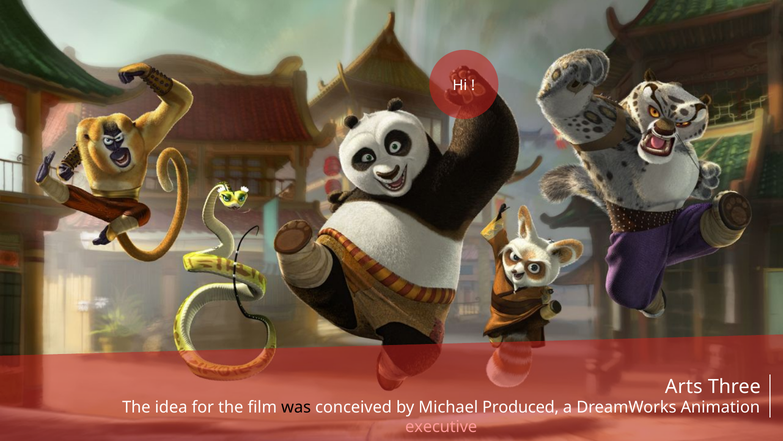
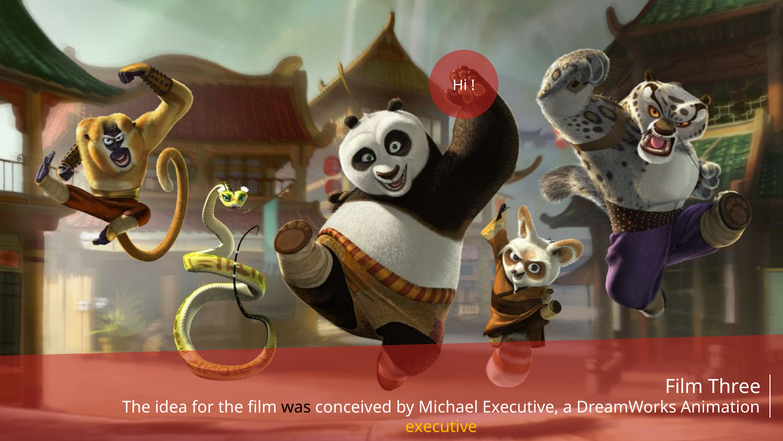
Arts at (684, 386): Arts -> Film
Michael Produced: Produced -> Executive
executive at (441, 426) colour: pink -> yellow
